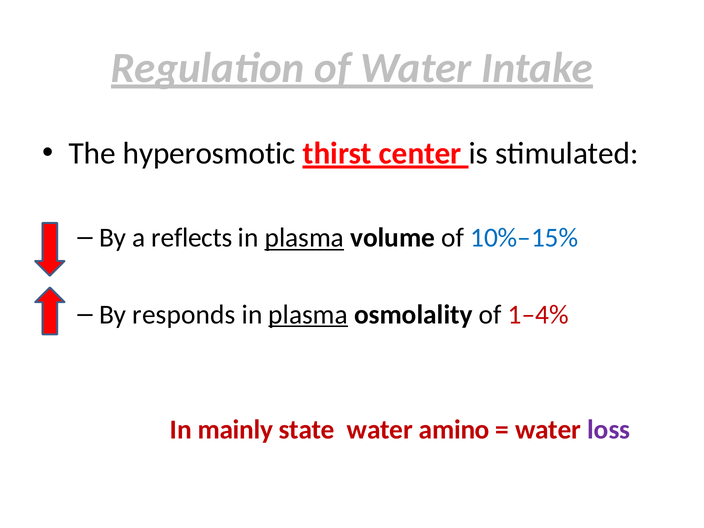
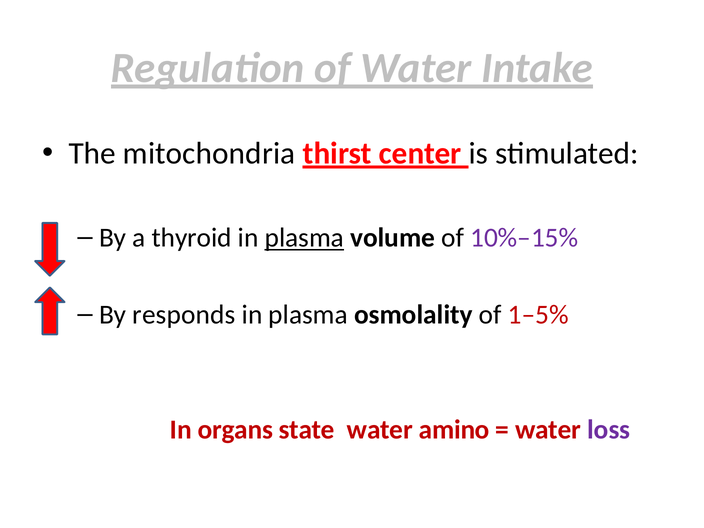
hyperosmotic: hyperosmotic -> mitochondria
reflects: reflects -> thyroid
10%–15% colour: blue -> purple
plasma at (308, 315) underline: present -> none
1–4%: 1–4% -> 1–5%
mainly: mainly -> organs
